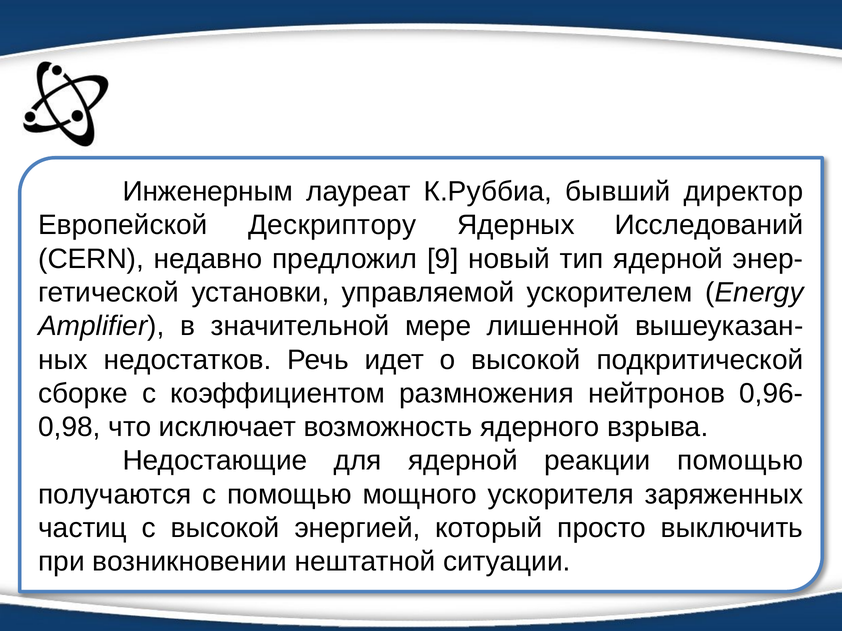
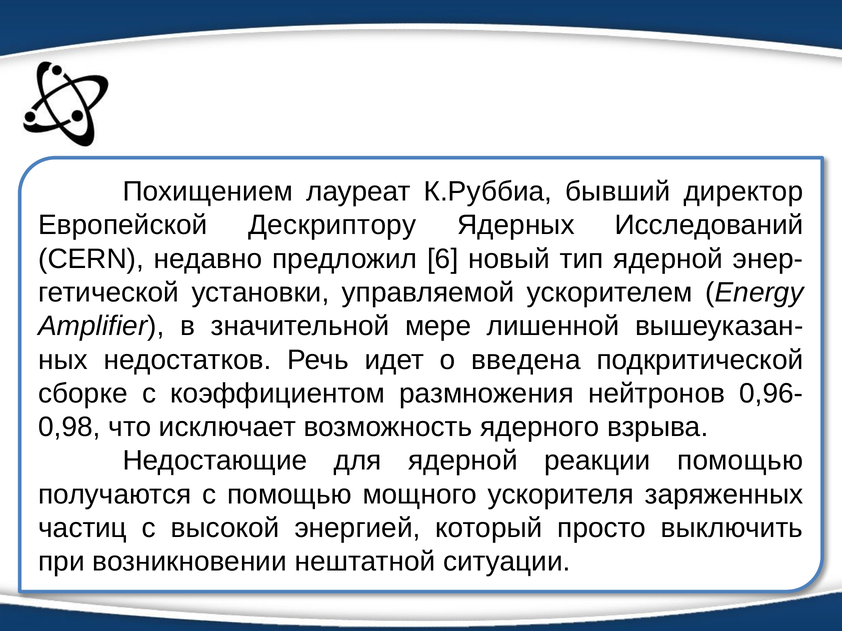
Инженерным: Инженерным -> Похищением
9: 9 -> 6
о высокой: высокой -> введена
